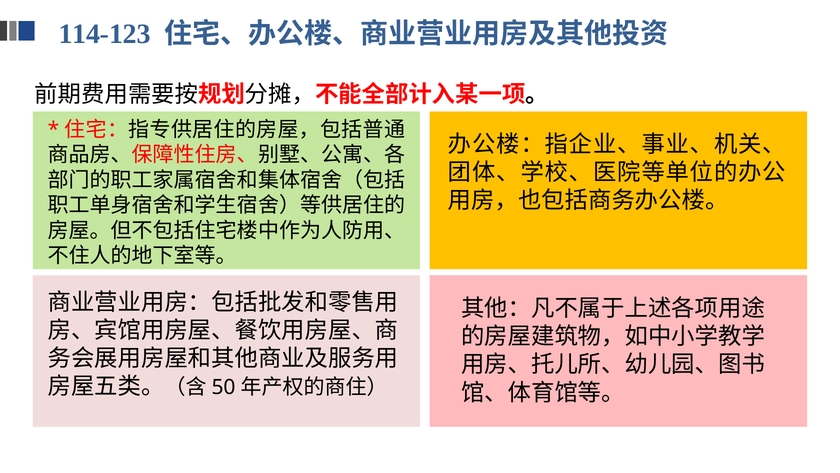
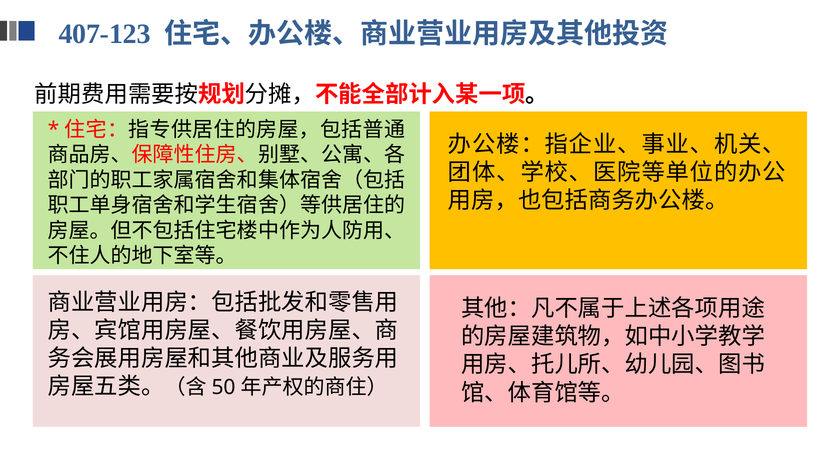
114-123: 114-123 -> 407-123
